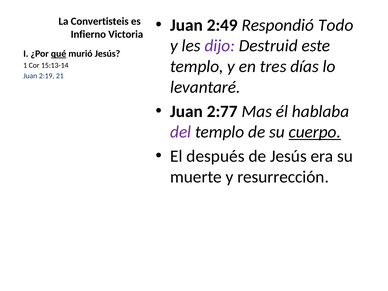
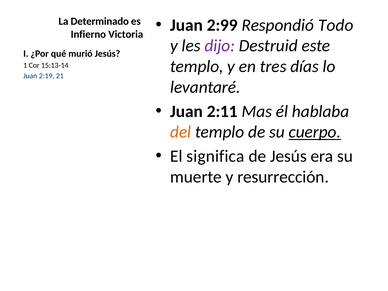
2:49: 2:49 -> 2:99
Convertisteis: Convertisteis -> Determinado
qué underline: present -> none
2:77: 2:77 -> 2:11
del colour: purple -> orange
después: después -> significa
